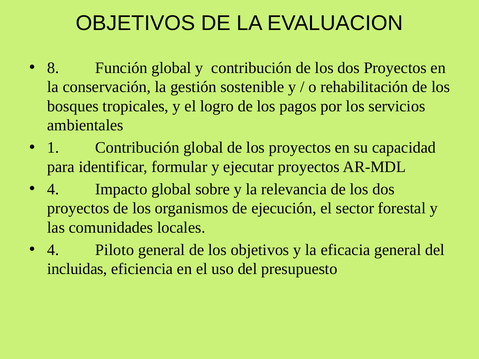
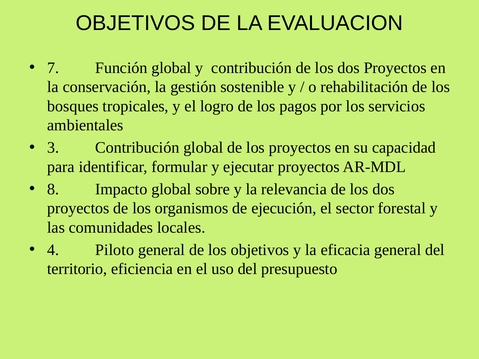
8: 8 -> 7
1: 1 -> 3
4 at (53, 189): 4 -> 8
incluidas: incluidas -> territorio
